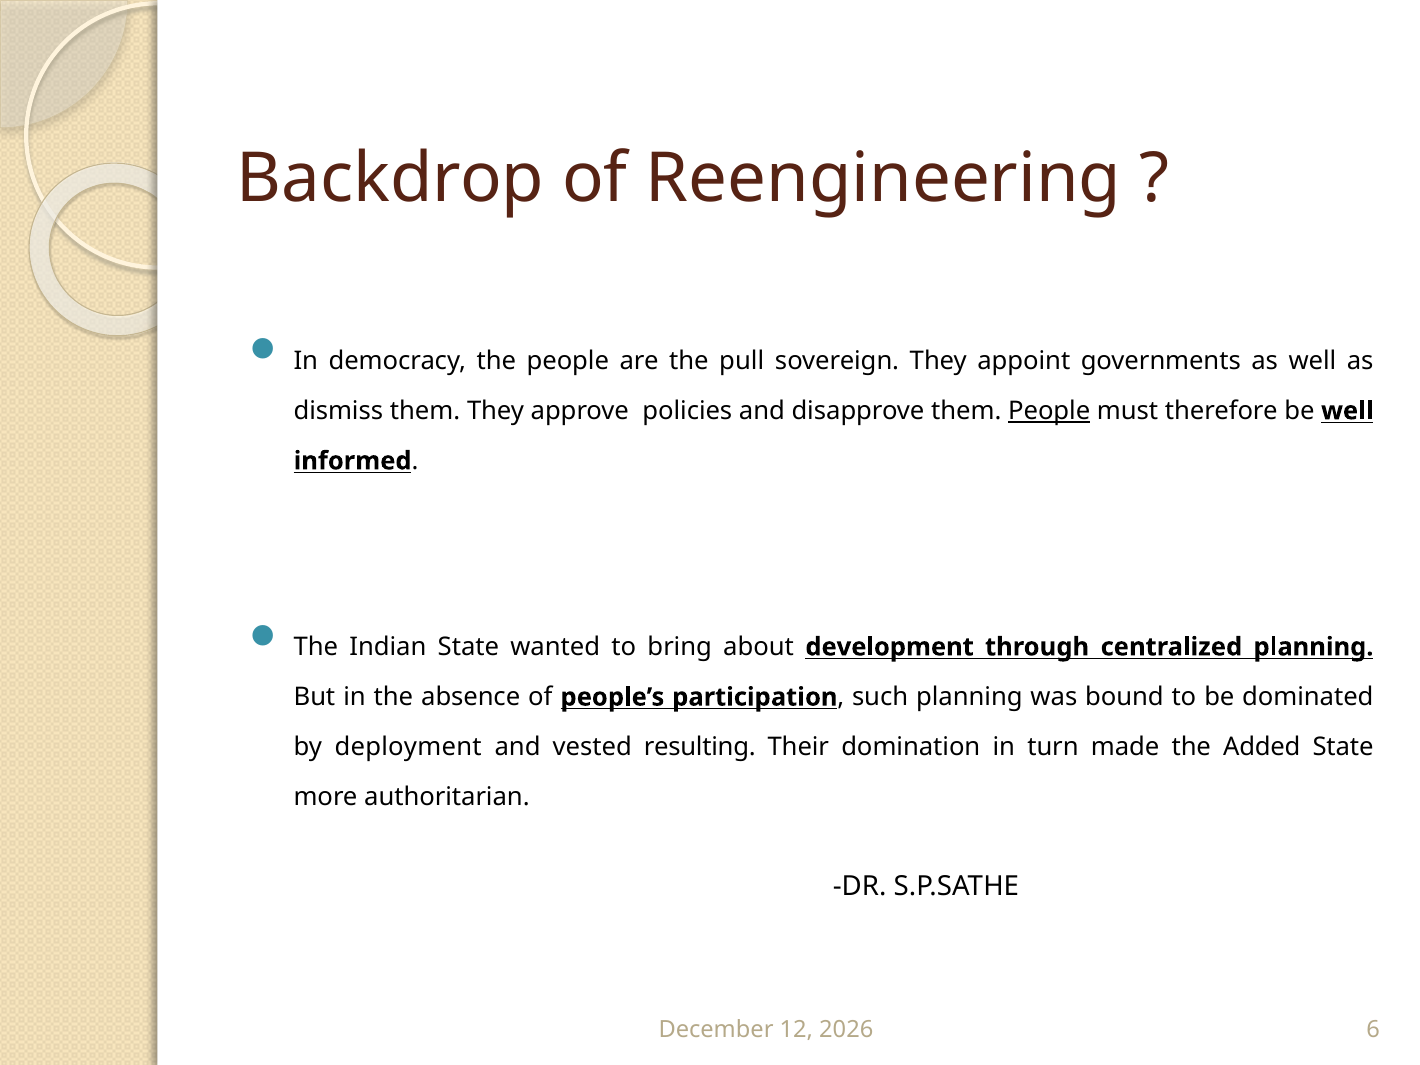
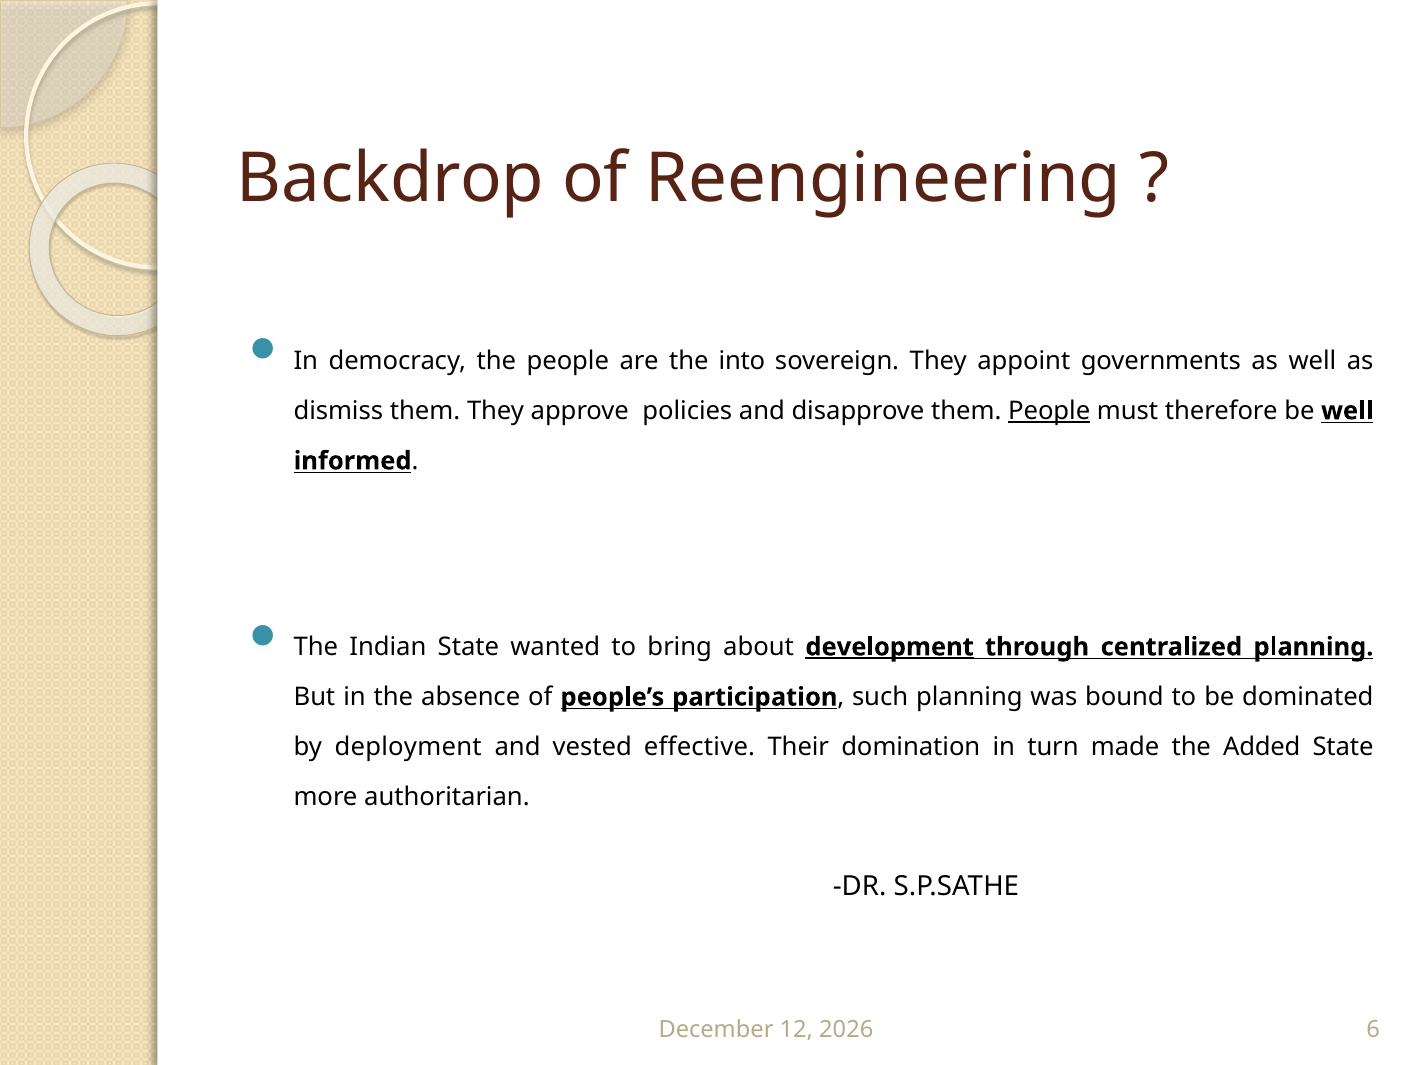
pull: pull -> into
development underline: none -> present
resulting: resulting -> effective
